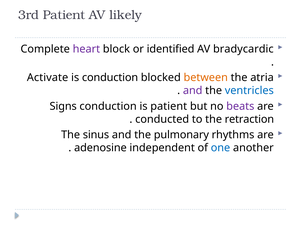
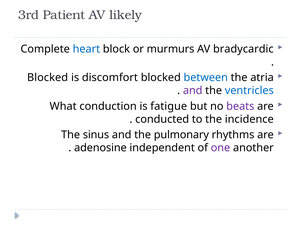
heart colour: purple -> blue
identified: identified -> murmurs
Activate at (48, 77): Activate -> Blocked
is conduction: conduction -> discomfort
between colour: orange -> blue
Signs: Signs -> What
is patient: patient -> fatigue
retraction: retraction -> incidence
one colour: blue -> purple
